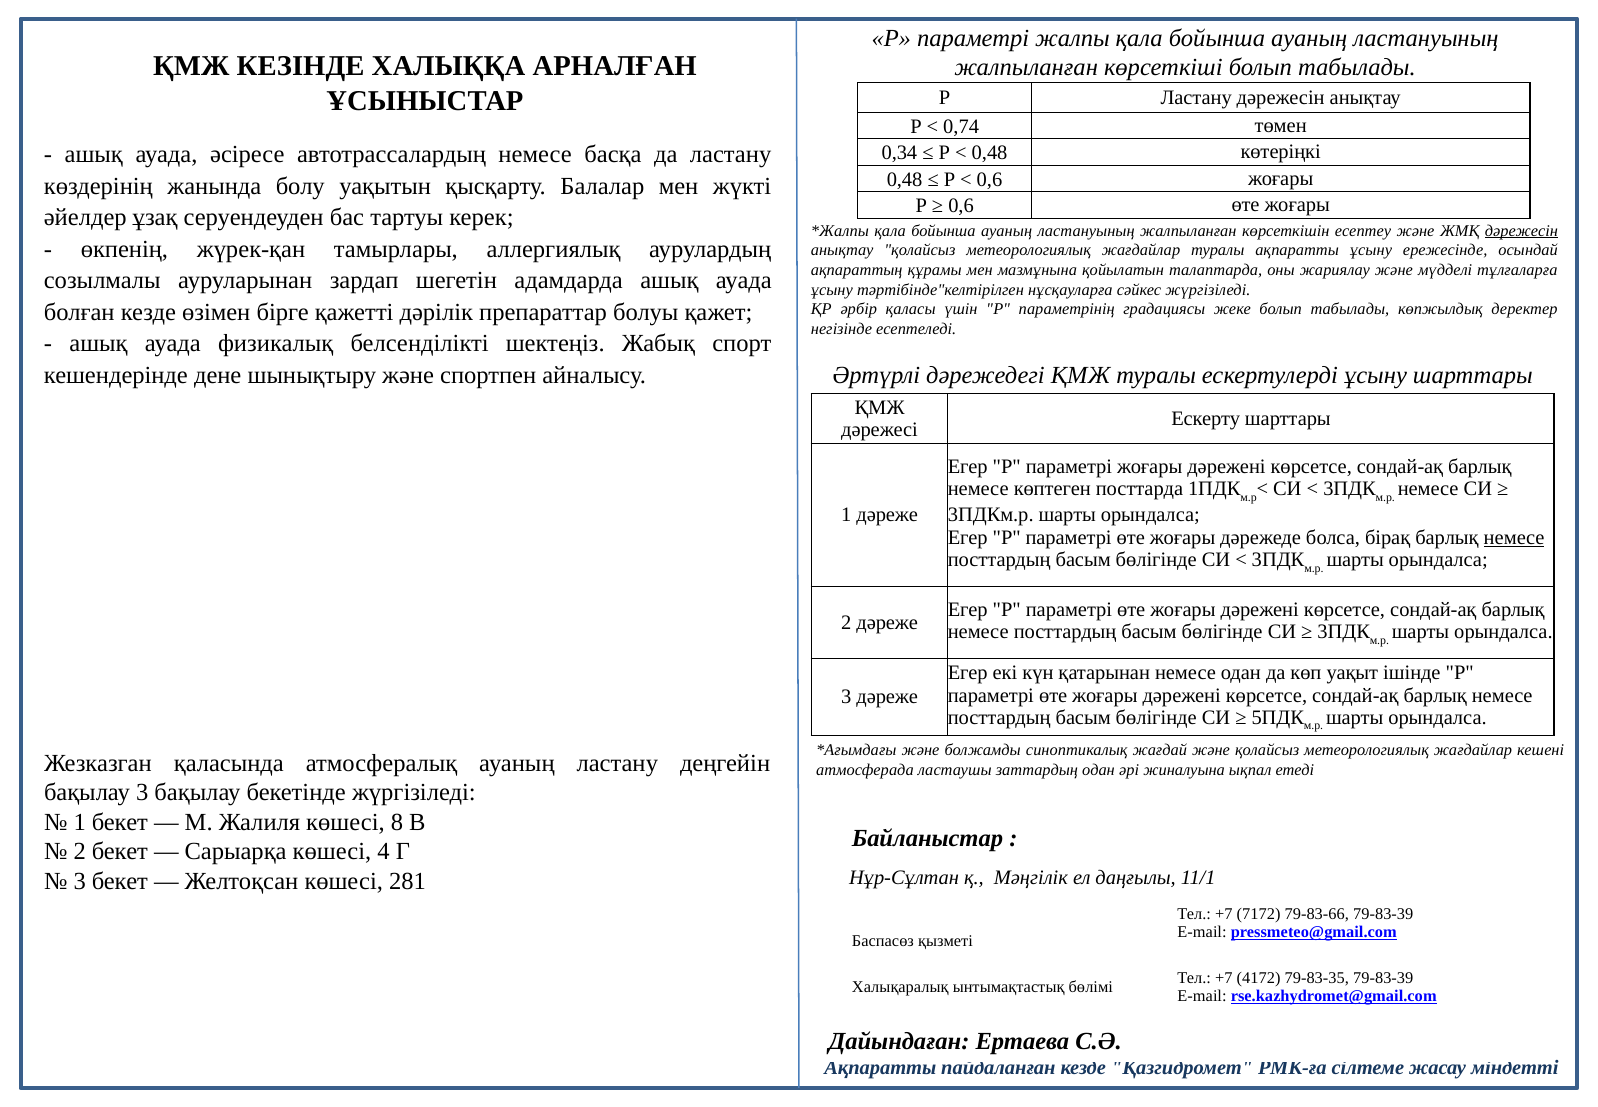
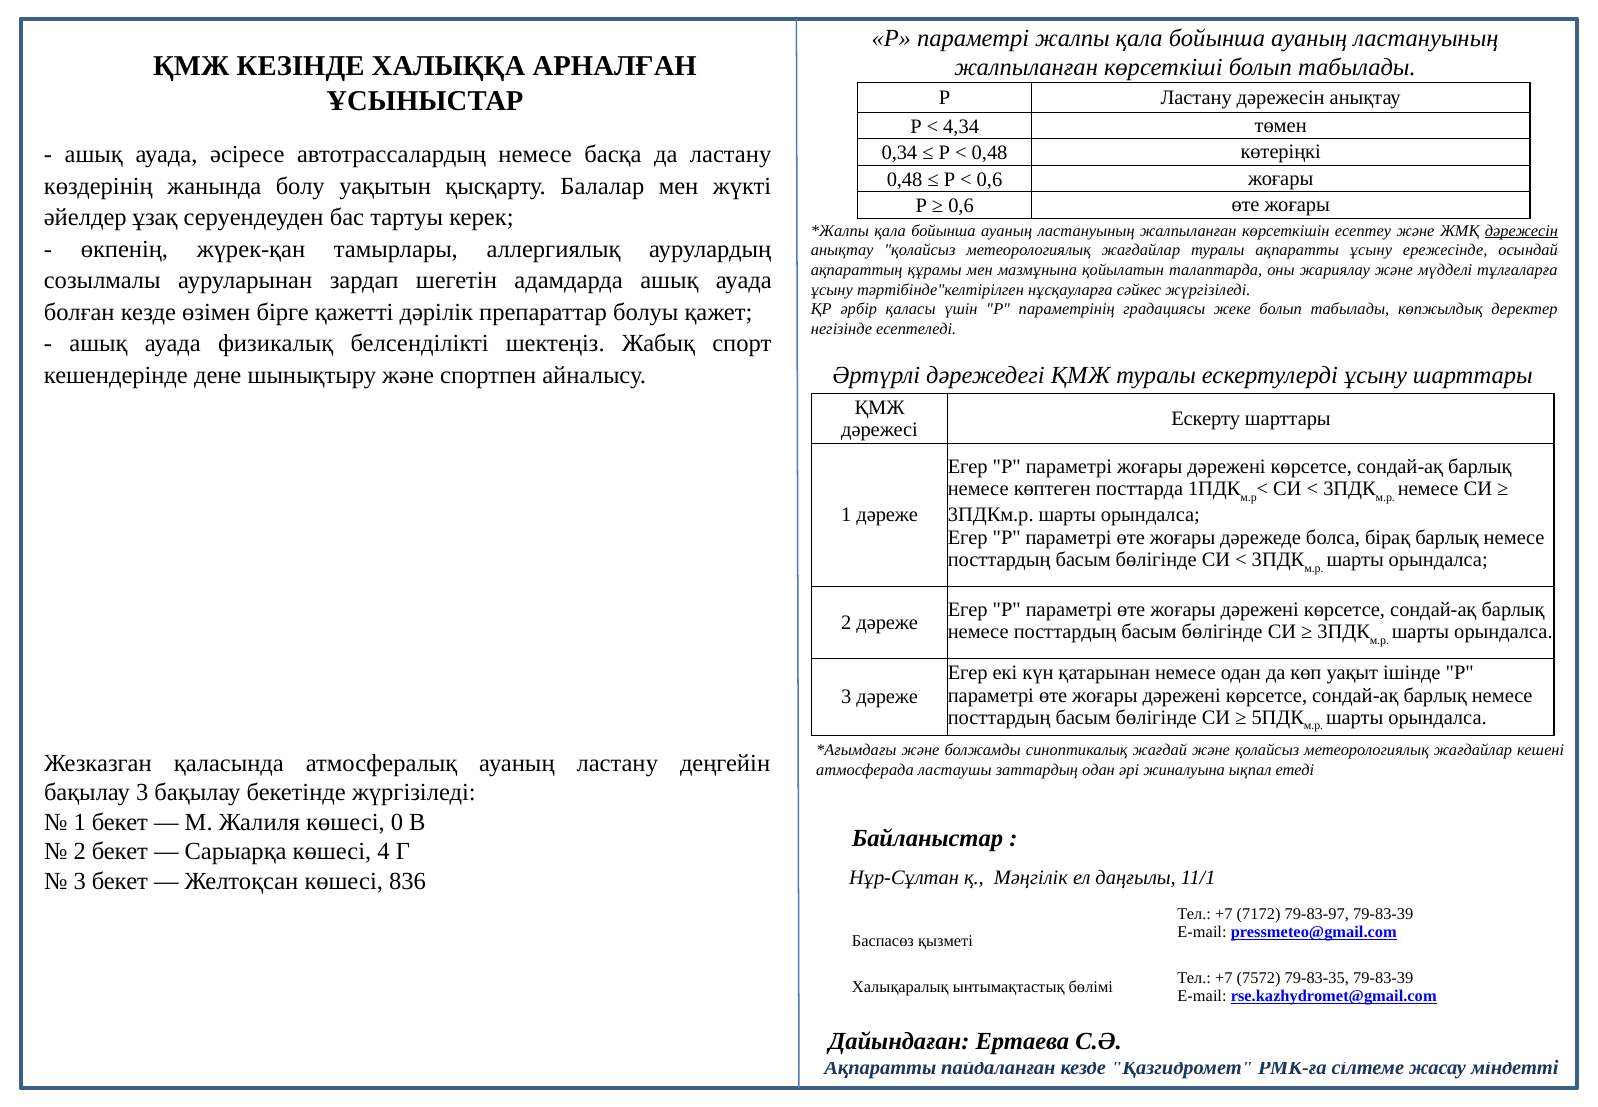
0,74: 0,74 -> 4,34
немесе at (1514, 537) underline: present -> none
8: 8 -> 0
281: 281 -> 836
79-83-66: 79-83-66 -> 79-83-97
4172: 4172 -> 7572
